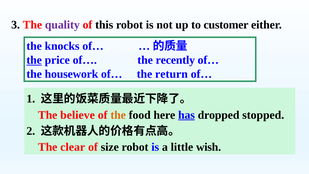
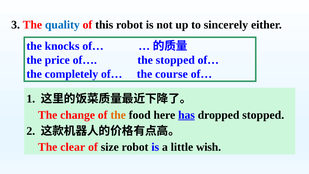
quality colour: purple -> blue
customer: customer -> sincerely
the at (34, 60) underline: present -> none
the recently: recently -> stopped
housework: housework -> completely
return: return -> course
believe: believe -> change
